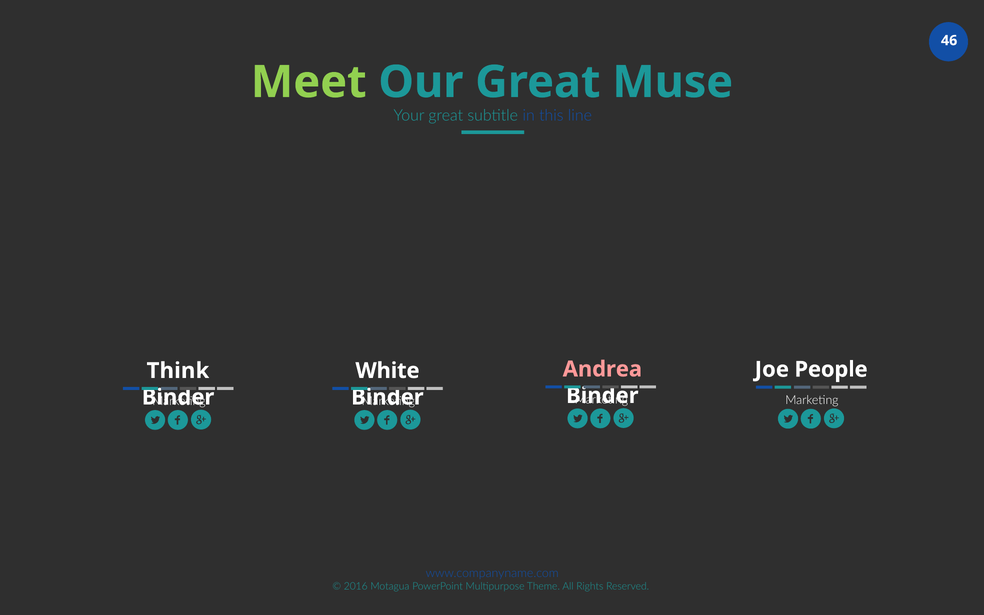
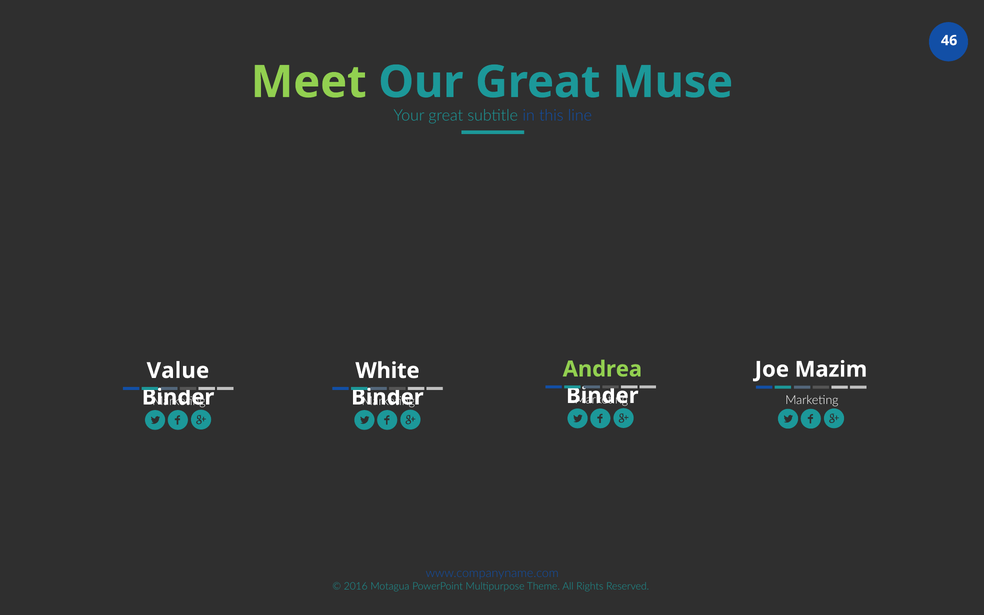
Andrea colour: pink -> light green
People: People -> Mazim
Think: Think -> Value
